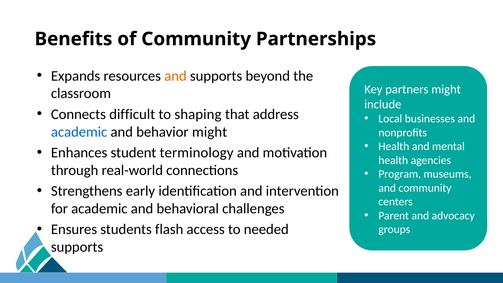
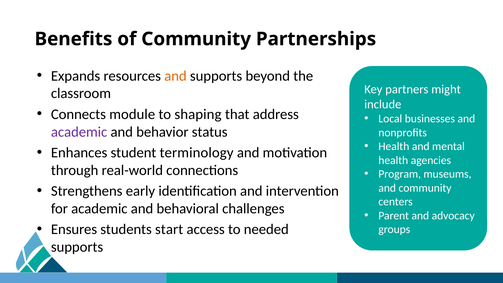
difficult: difficult -> module
academic at (79, 132) colour: blue -> purple
behavior might: might -> status
flash: flash -> start
